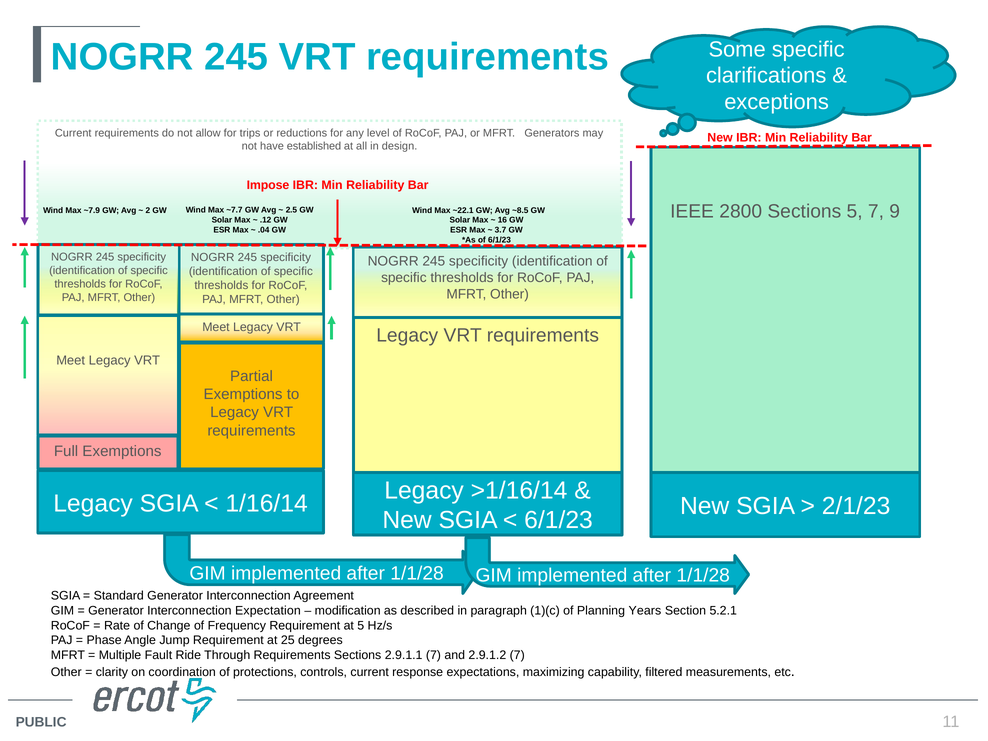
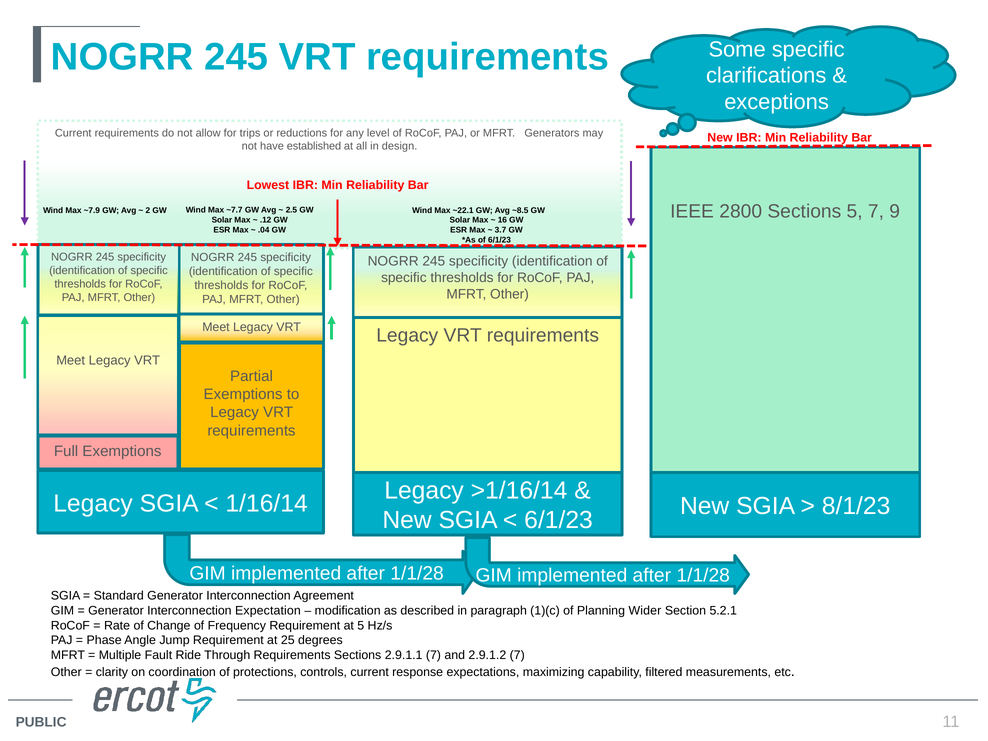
Impose: Impose -> Lowest
2/1/23: 2/1/23 -> 8/1/23
Years: Years -> Wider
